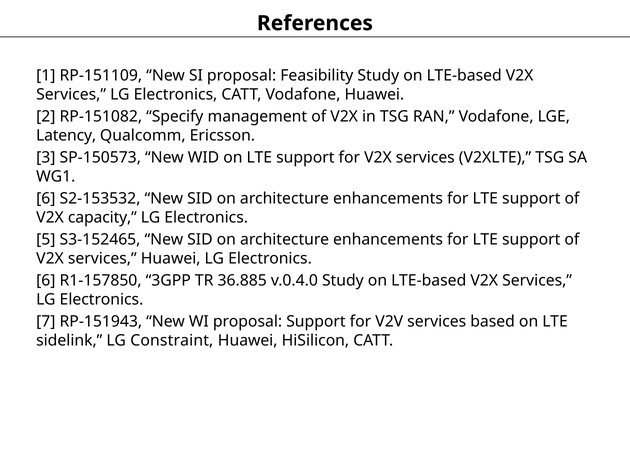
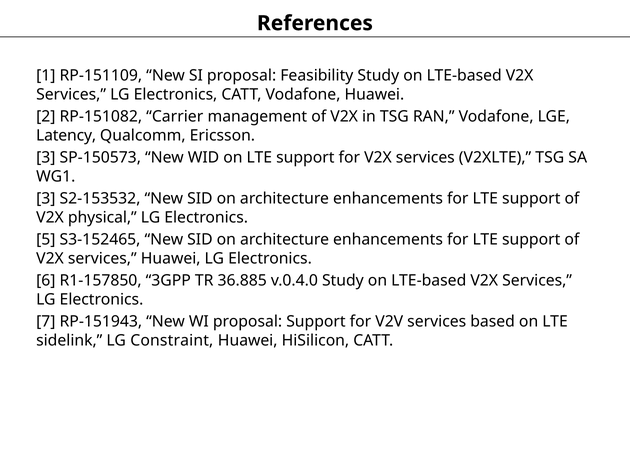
Specify: Specify -> Carrier
6 at (46, 198): 6 -> 3
capacity: capacity -> physical
